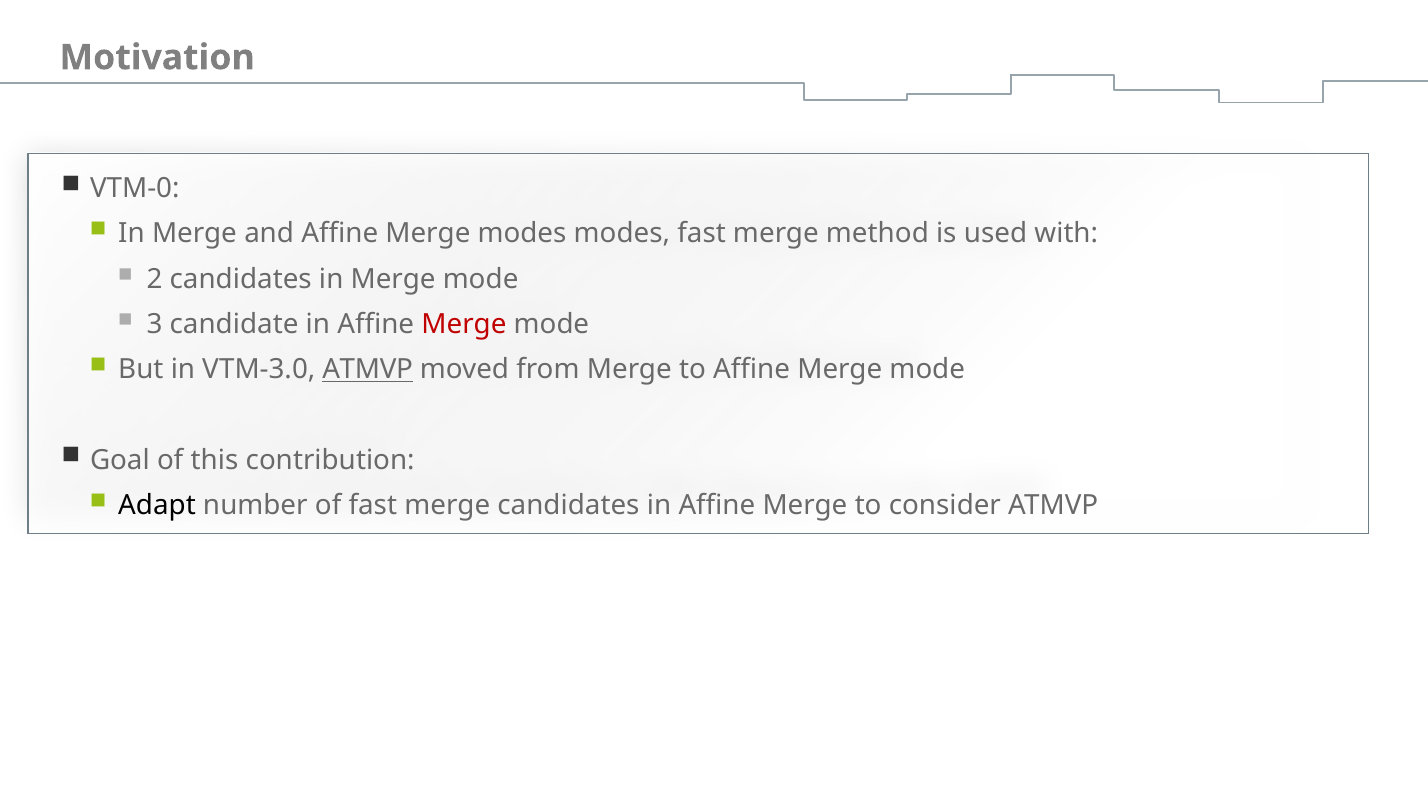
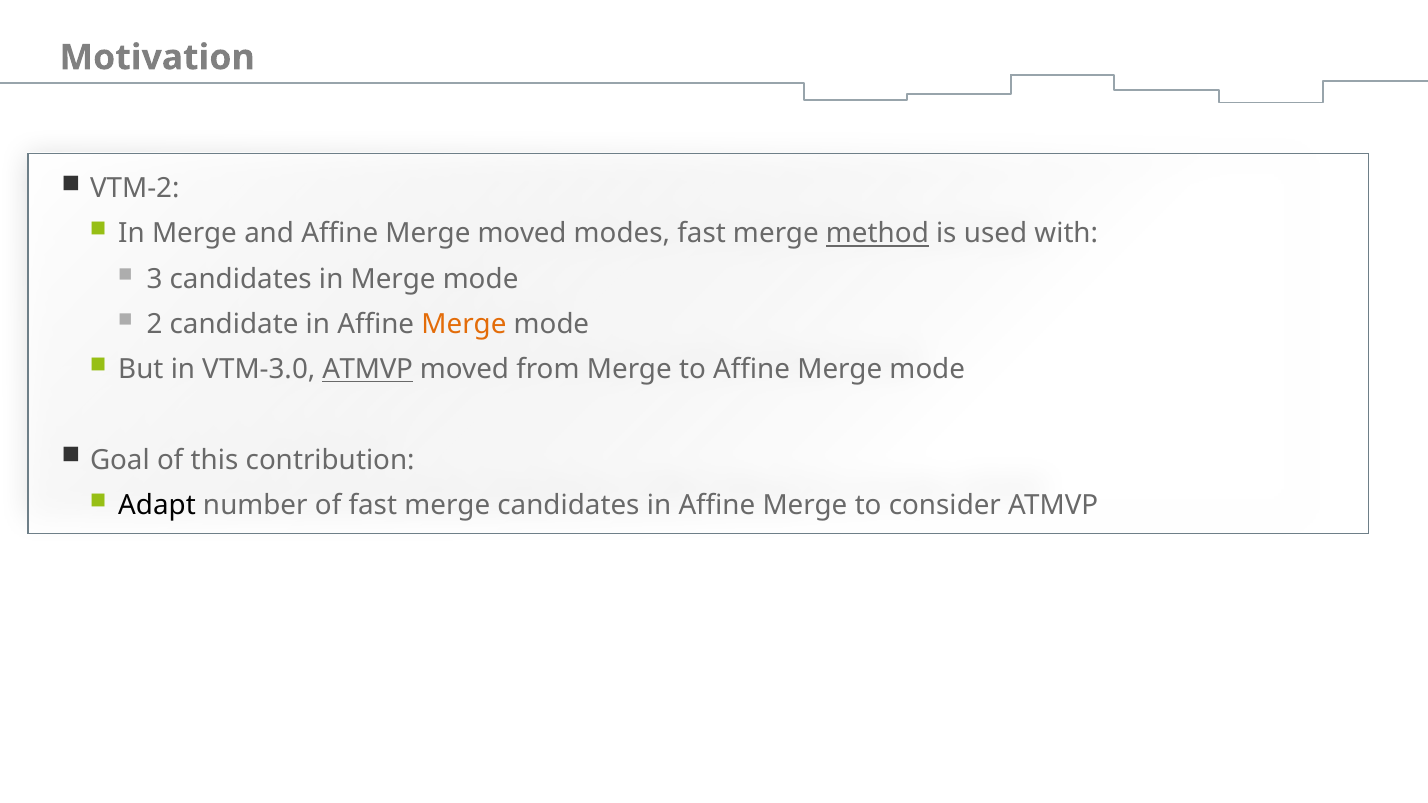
VTM-0: VTM-0 -> VTM-2
Merge modes: modes -> moved
method underline: none -> present
2: 2 -> 3
3: 3 -> 2
Merge at (464, 324) colour: red -> orange
